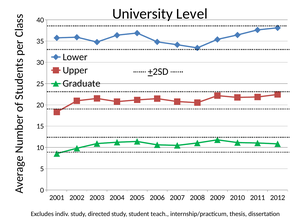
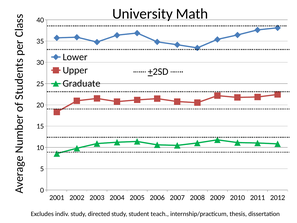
Level: Level -> Math
